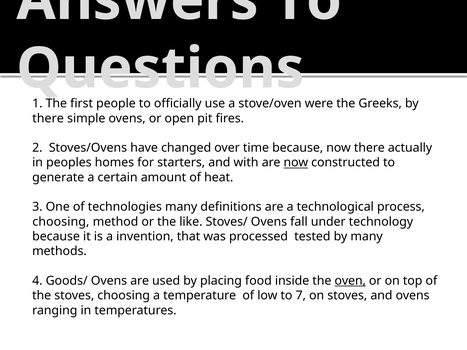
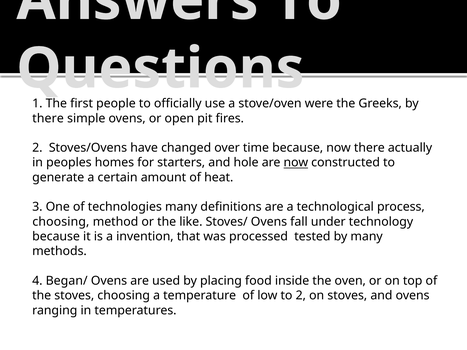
with: with -> hole
Goods/: Goods/ -> Began/
oven underline: present -> none
to 7: 7 -> 2
